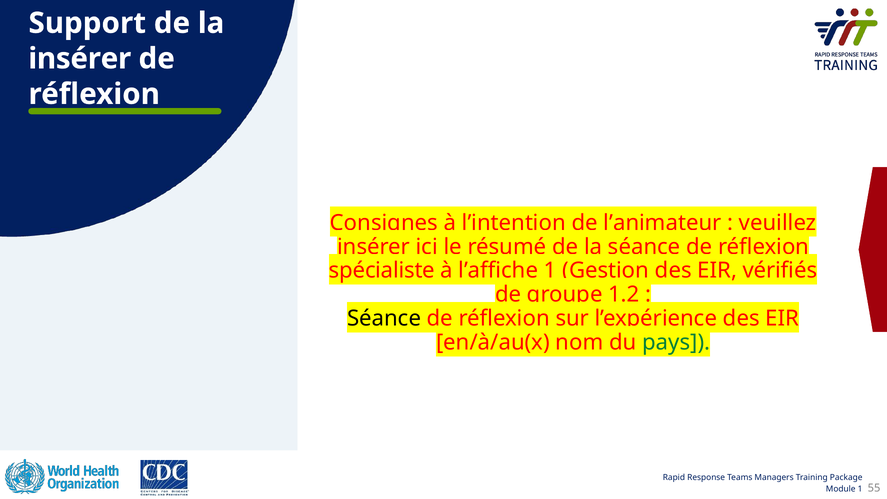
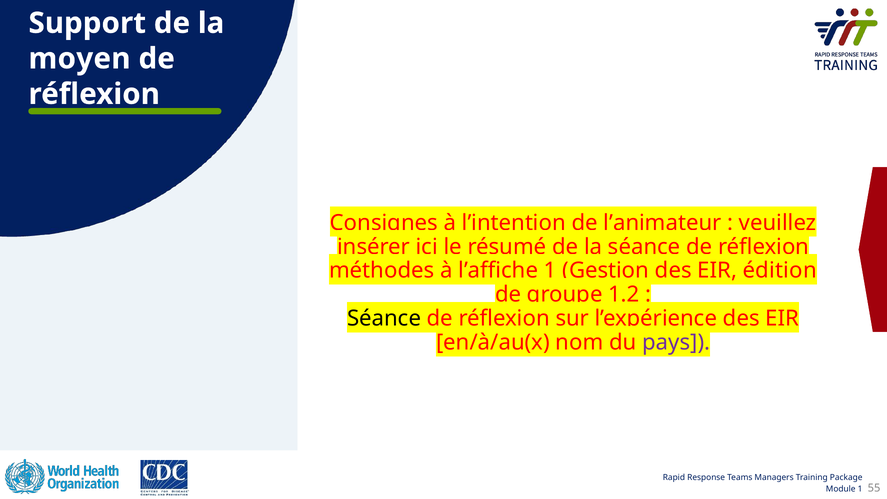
insérer at (80, 59): insérer -> moyen
spécialiste: spécialiste -> méthodes
vérifiés: vérifiés -> édition
pays colour: green -> purple
